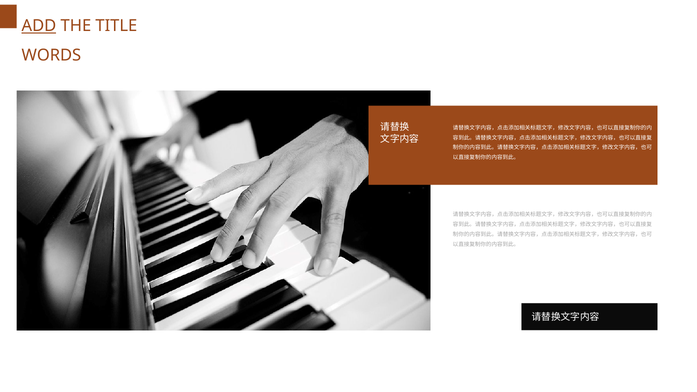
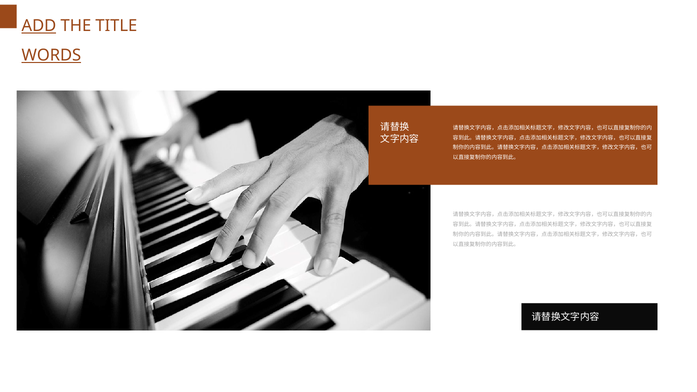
WORDS underline: none -> present
